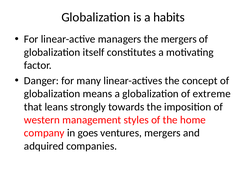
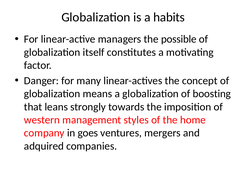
the mergers: mergers -> possible
extreme: extreme -> boosting
